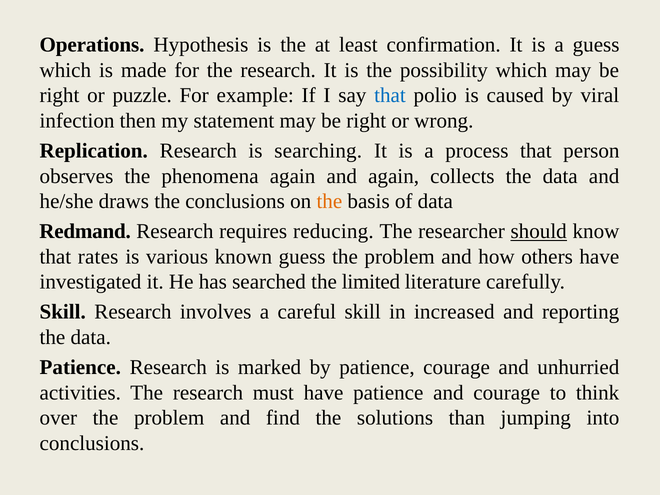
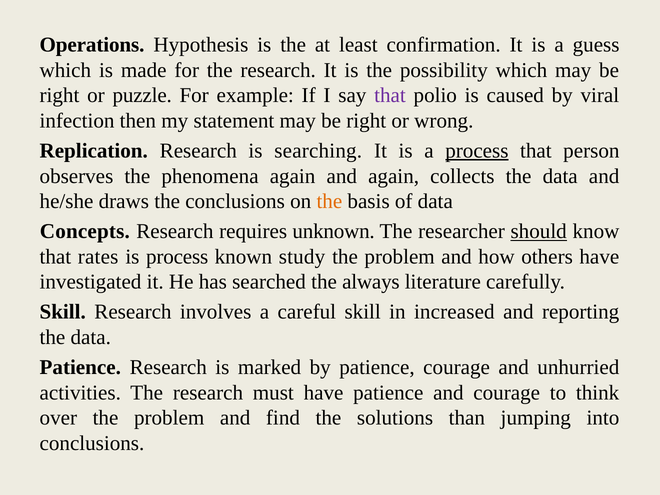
that at (390, 95) colour: blue -> purple
process at (477, 151) underline: none -> present
Redmand: Redmand -> Concepts
reducing: reducing -> unknown
is various: various -> process
known guess: guess -> study
limited: limited -> always
